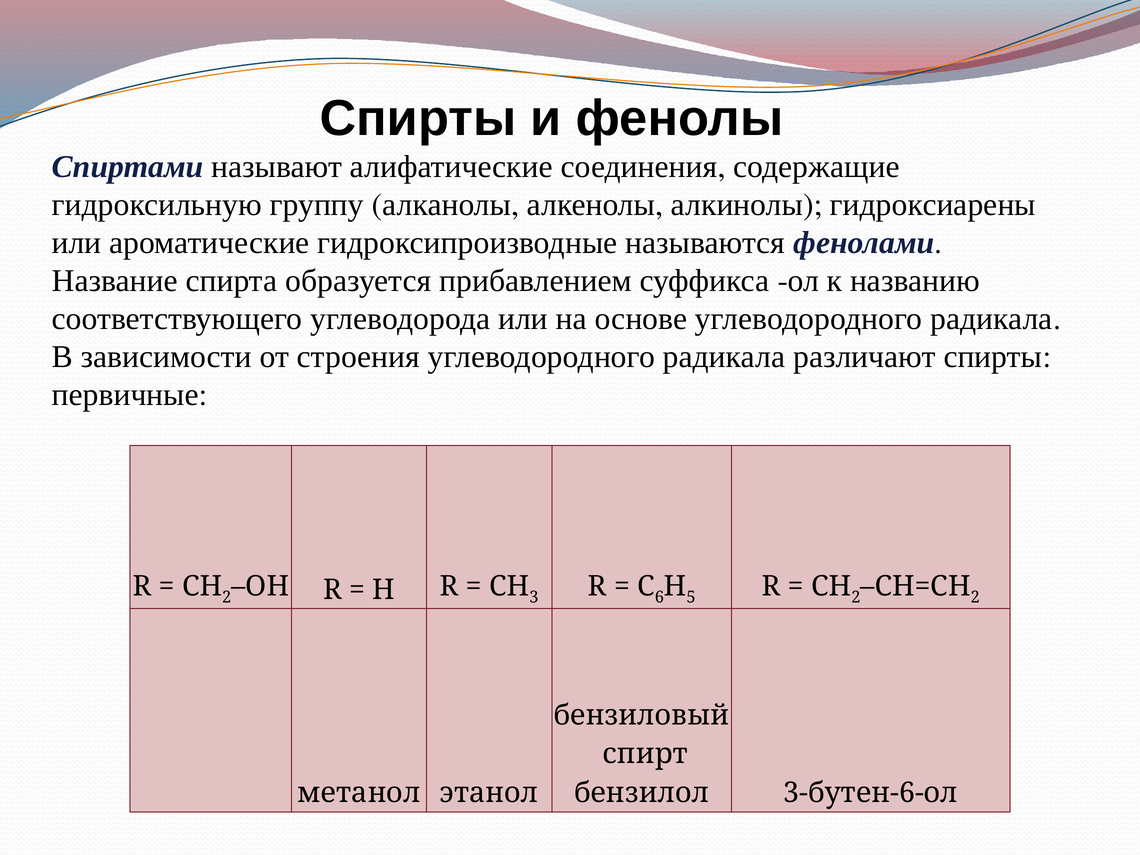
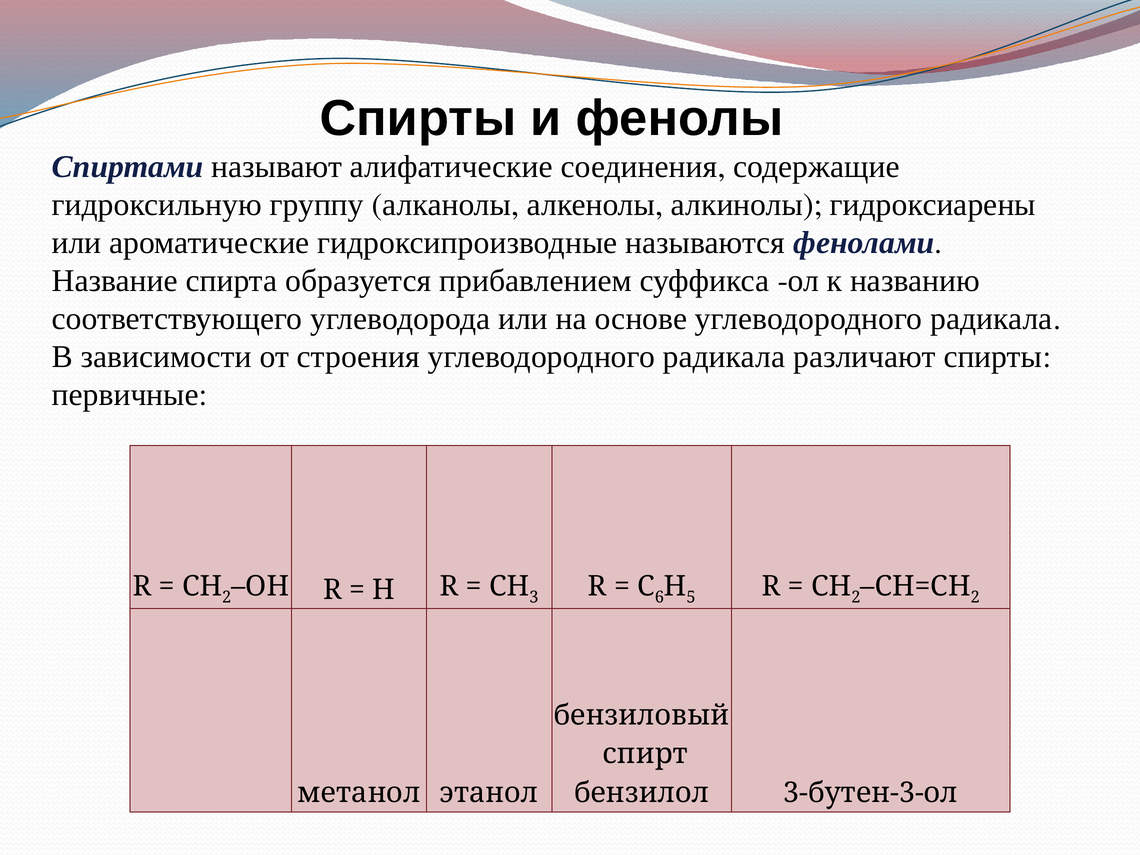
3-бутен-6-ол: 3-бутен-6-ол -> 3-бутен-3-ол
